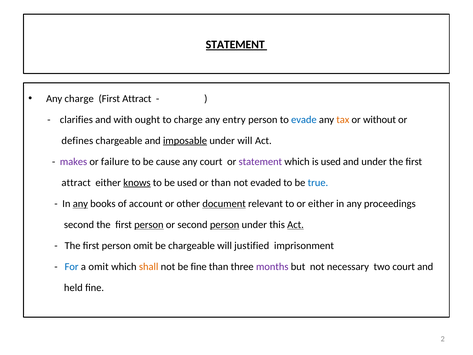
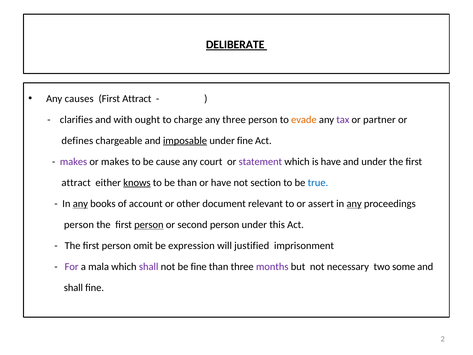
STATEMENT at (235, 45): STATEMENT -> DELIBERATE
Any charge: charge -> causes
any entry: entry -> three
evade colour: blue -> orange
tax colour: orange -> purple
without: without -> partner
under will: will -> fine
or failure: failure -> makes
is used: used -> have
be used: used -> than
or than: than -> have
evaded: evaded -> section
document underline: present -> none
or either: either -> assert
any at (354, 203) underline: none -> present
second at (79, 225): second -> person
person at (225, 225) underline: present -> none
Act at (296, 225) underline: present -> none
be chargeable: chargeable -> expression
For colour: blue -> purple
a omit: omit -> mala
shall at (149, 267) colour: orange -> purple
two court: court -> some
held at (73, 288): held -> shall
